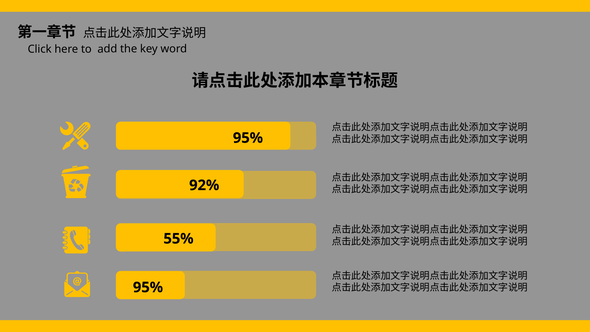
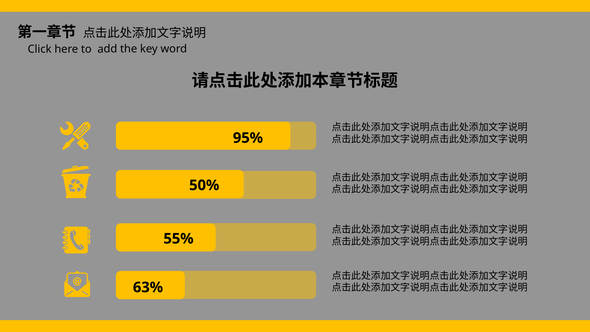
92%: 92% -> 50%
95% at (148, 287): 95% -> 63%
